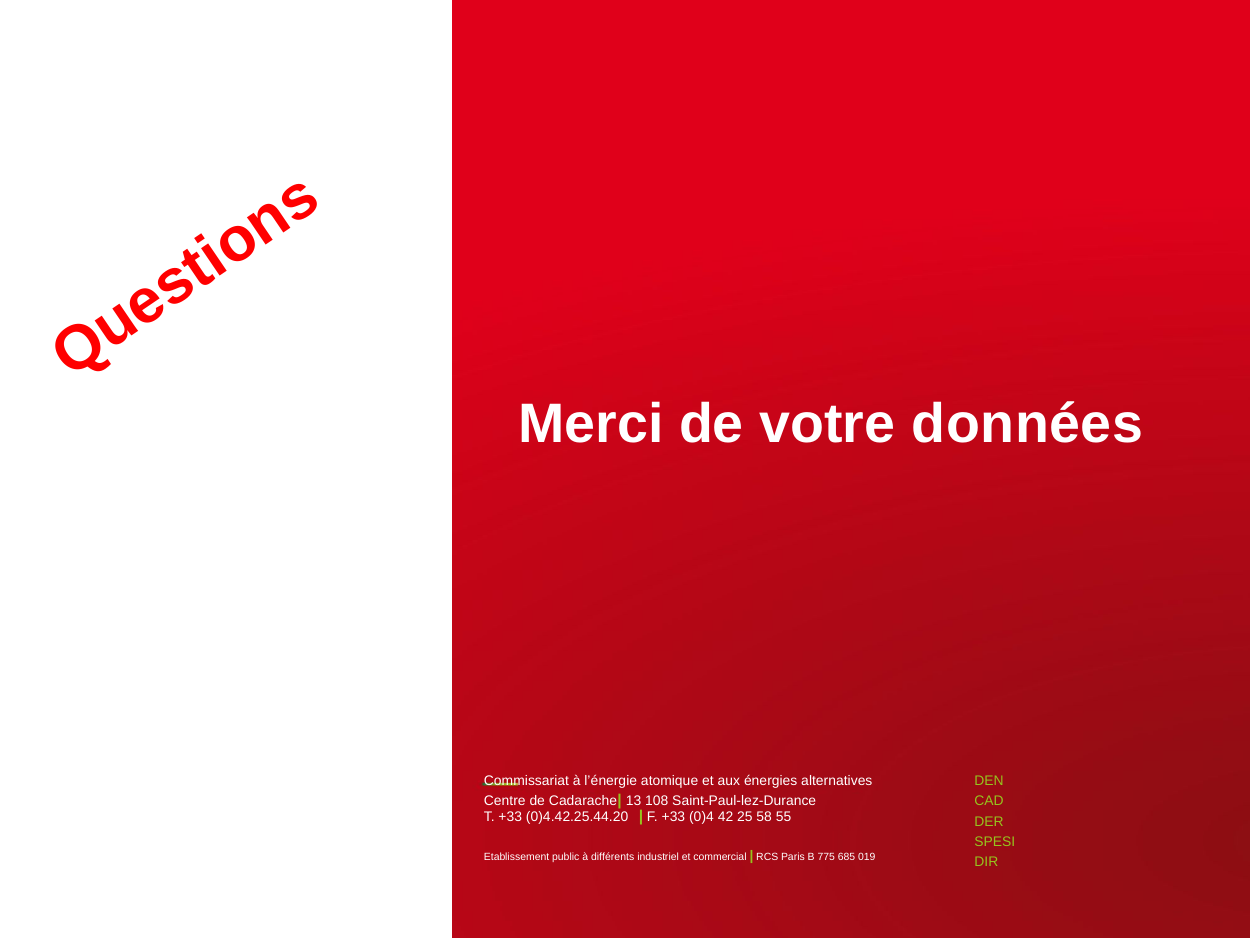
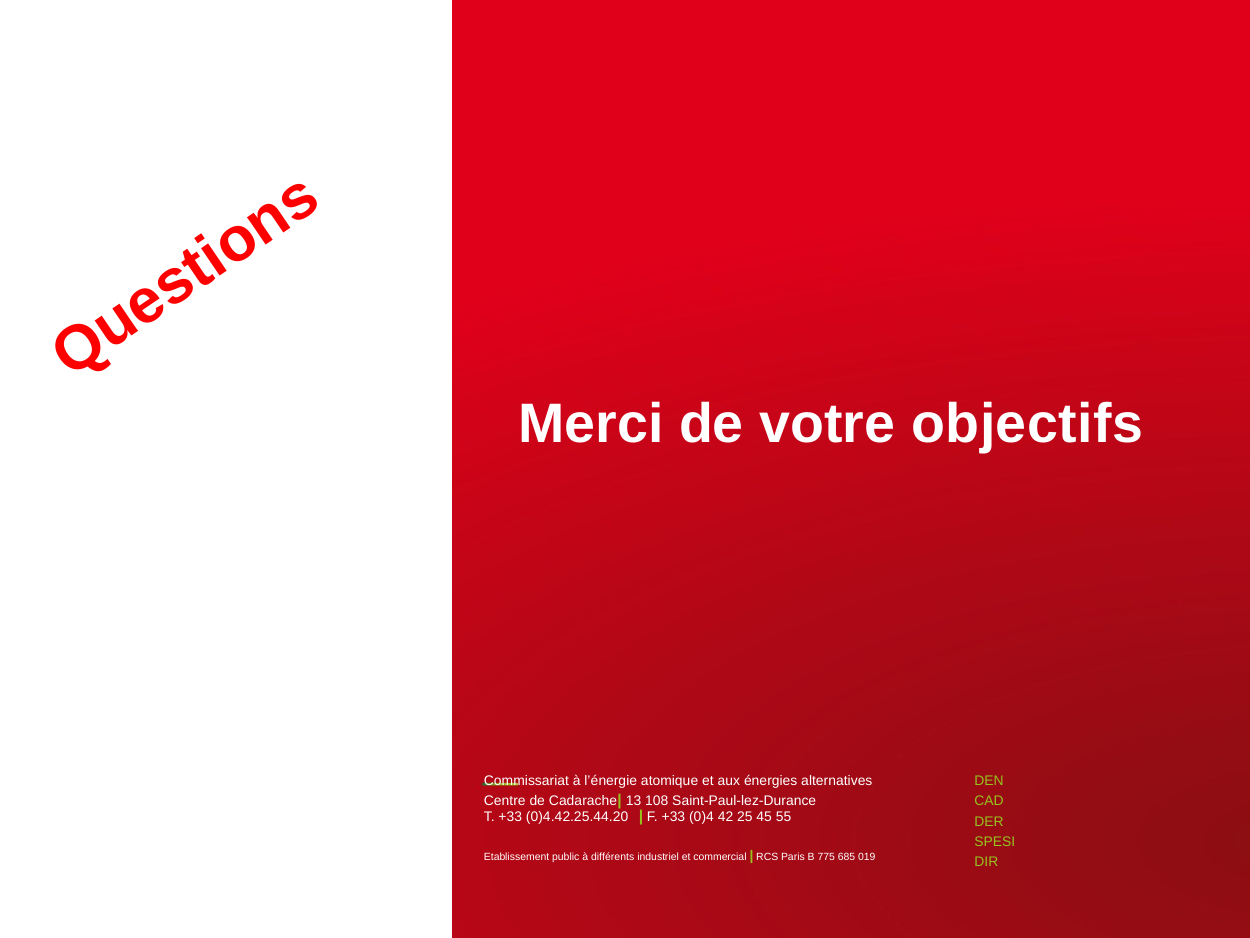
données: données -> objectifs
58: 58 -> 45
